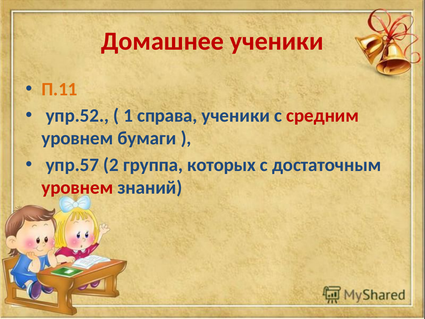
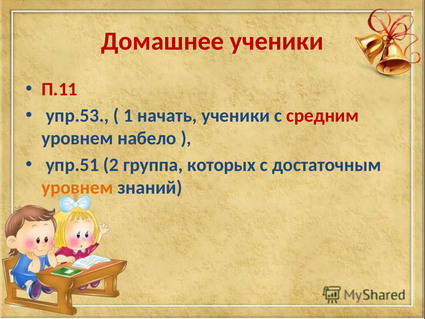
П.11 colour: orange -> red
упр.52: упр.52 -> упр.53
справа: справа -> начать
бумаги: бумаги -> набело
упр.57: упр.57 -> упр.51
уровнем at (77, 187) colour: red -> orange
